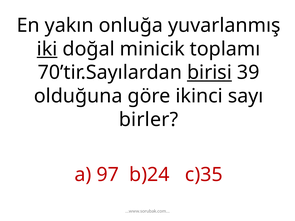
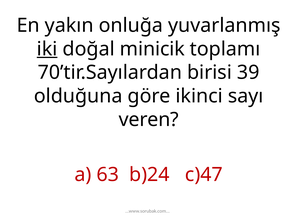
birisi underline: present -> none
birler: birler -> veren
97: 97 -> 63
c)35: c)35 -> c)47
